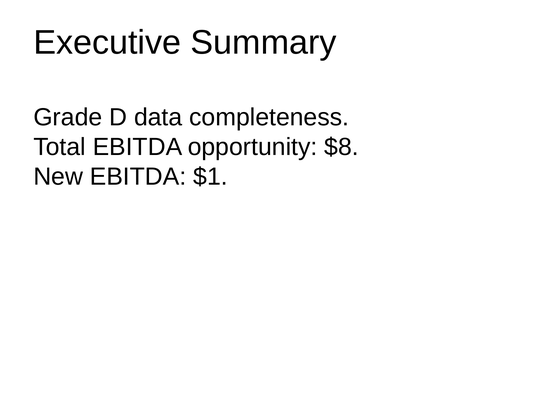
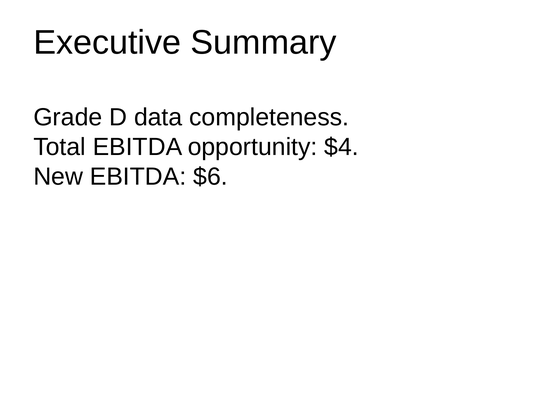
$8: $8 -> $4
$1: $1 -> $6
